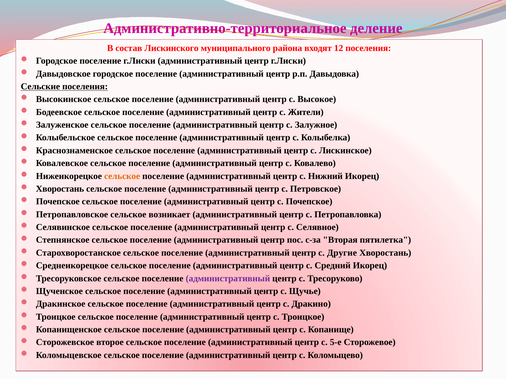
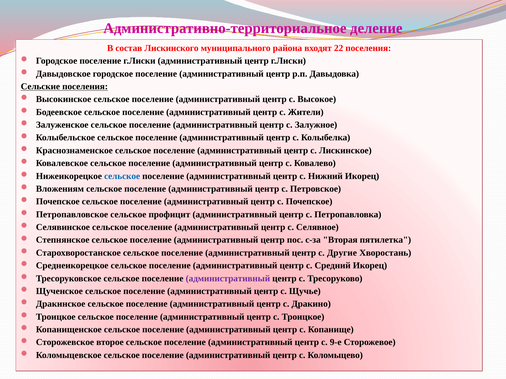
12: 12 -> 22
сельское at (122, 176) colour: orange -> blue
Хворостань at (60, 189): Хворостань -> Вложениям
возникает: возникает -> профицит
5-е: 5-е -> 9-е
